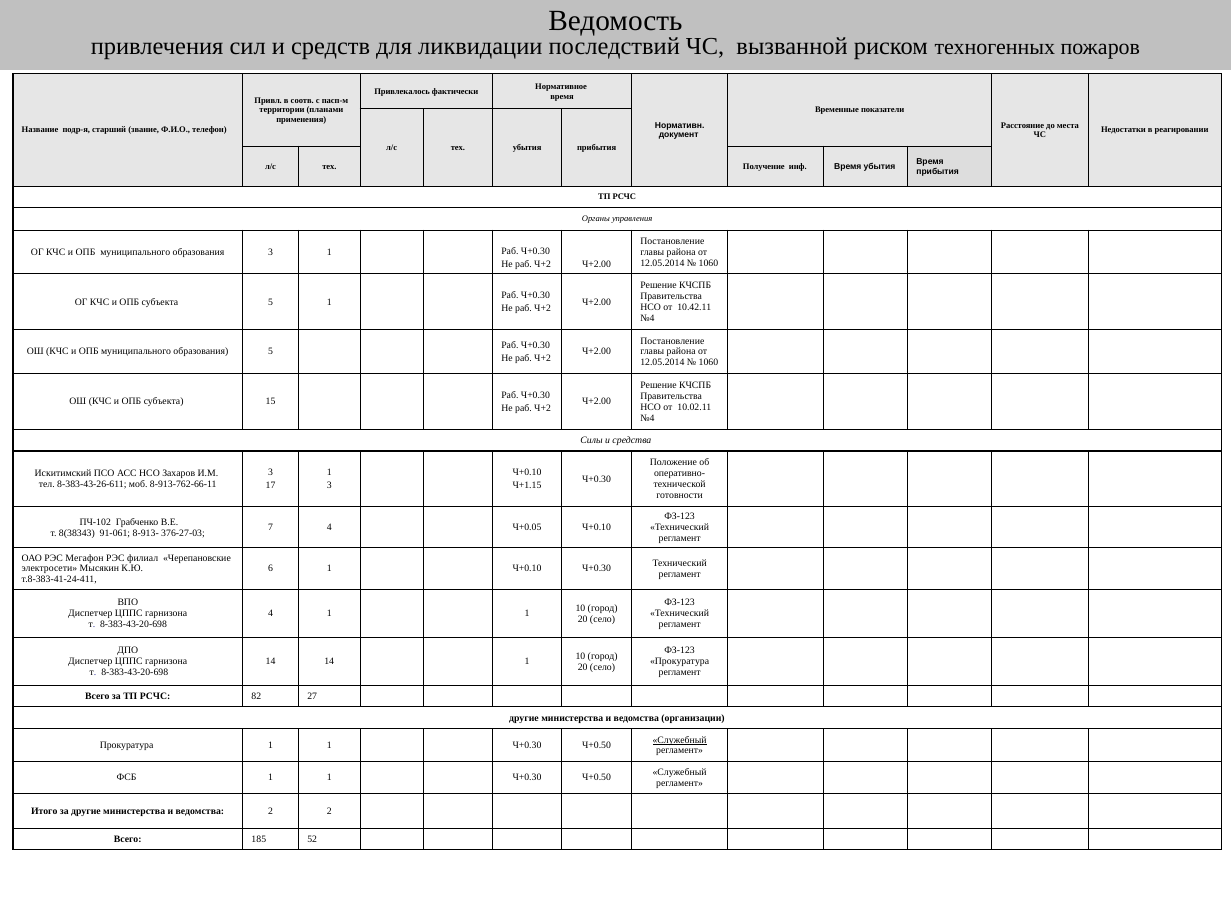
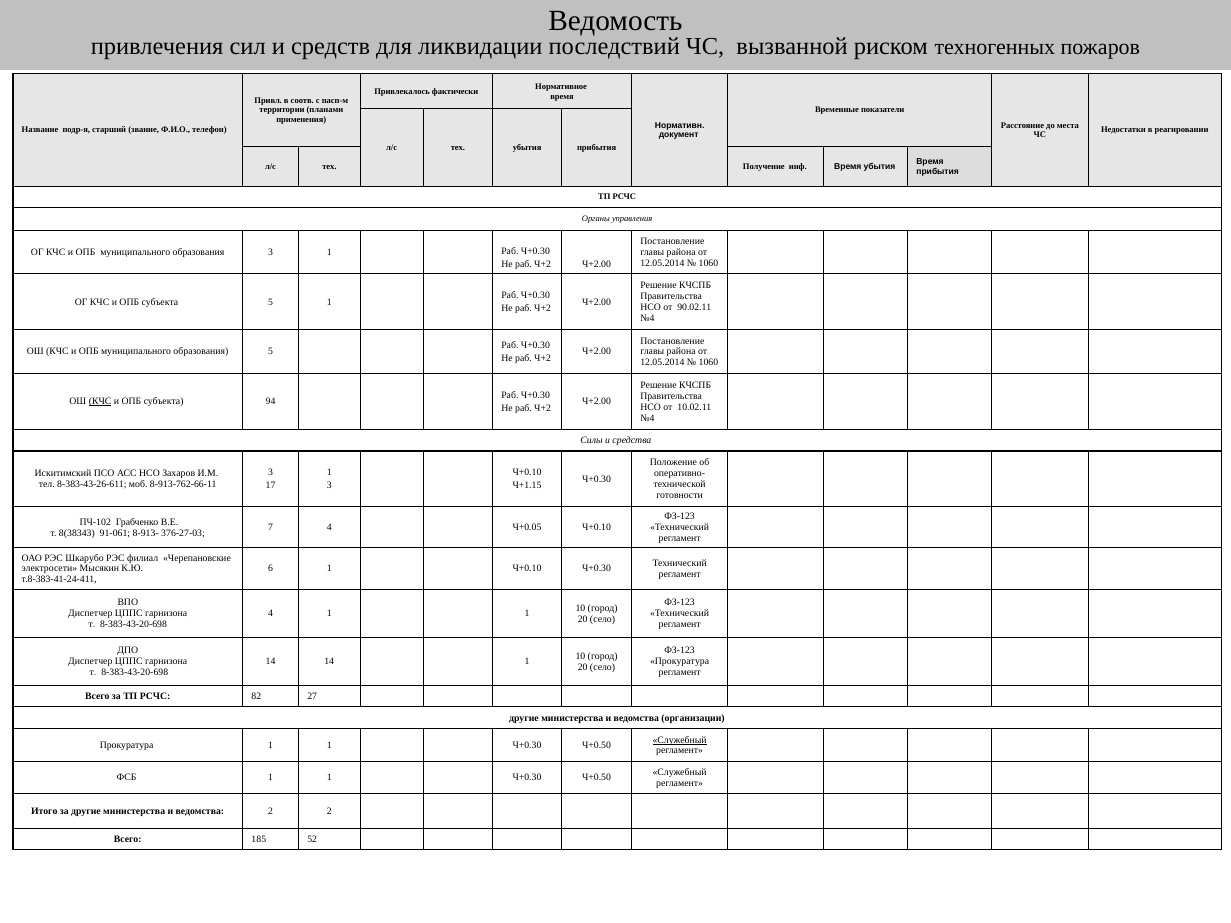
10.42.11: 10.42.11 -> 90.02.11
КЧС at (100, 402) underline: none -> present
15: 15 -> 94
Мегафон: Мегафон -> Шкарубо
